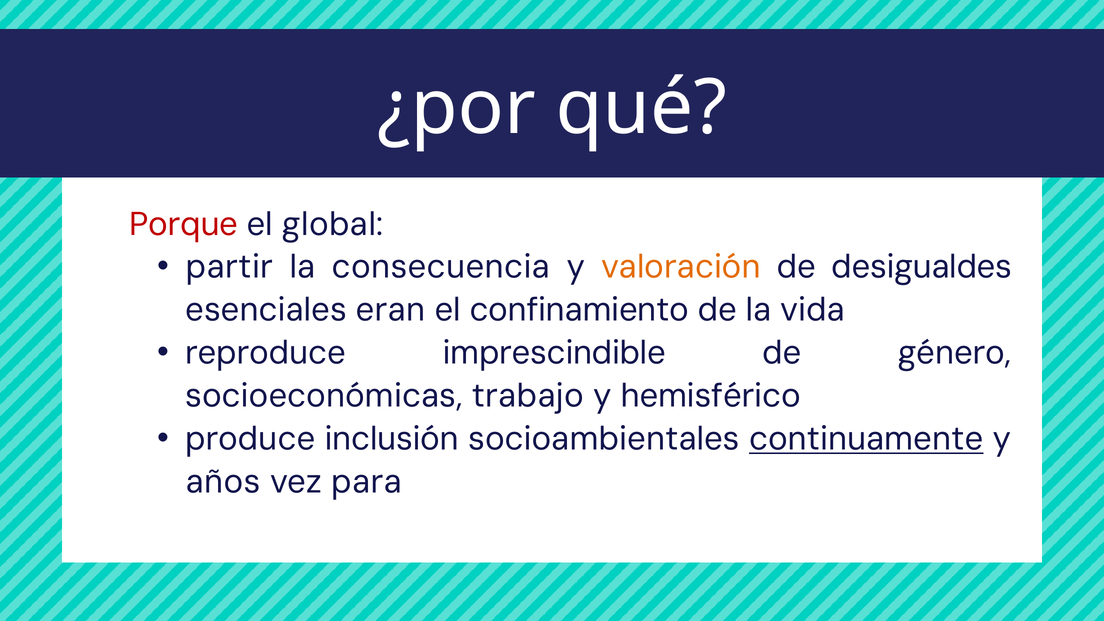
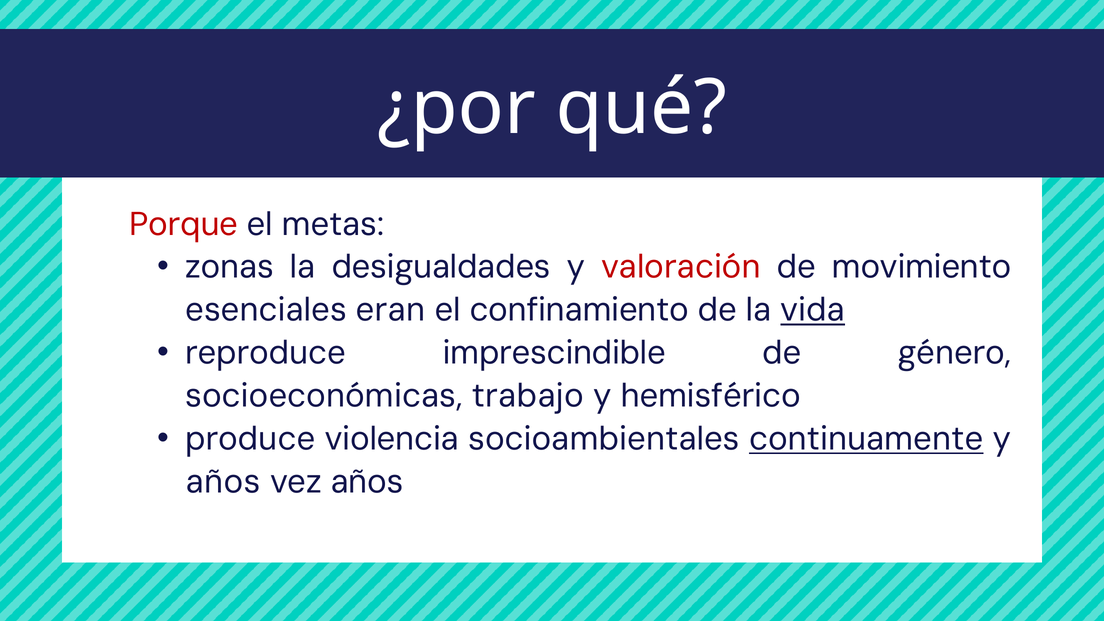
global: global -> metas
partir: partir -> zonas
consecuencia: consecuencia -> desigualdades
valoración colour: orange -> red
desigualdes: desigualdes -> movimiento
vida underline: none -> present
inclusión: inclusión -> violencia
vez para: para -> años
